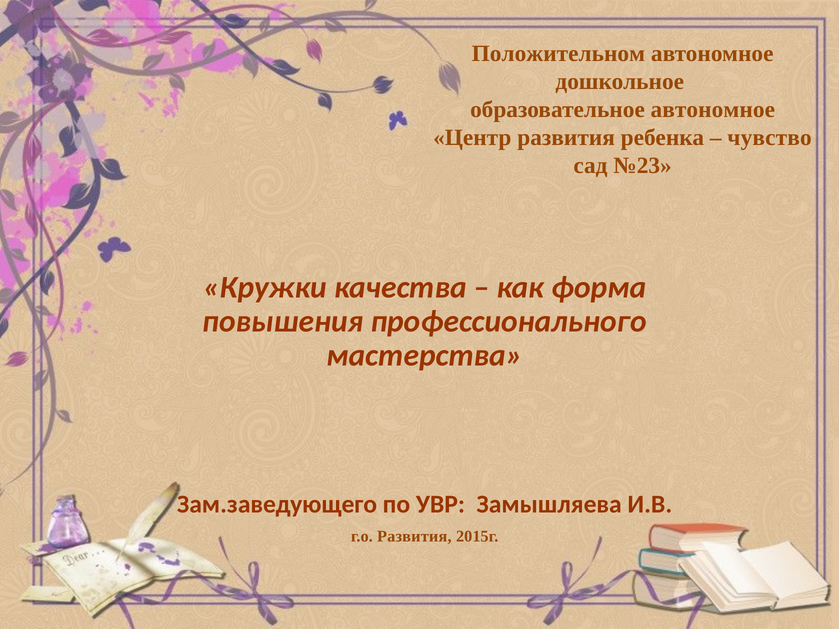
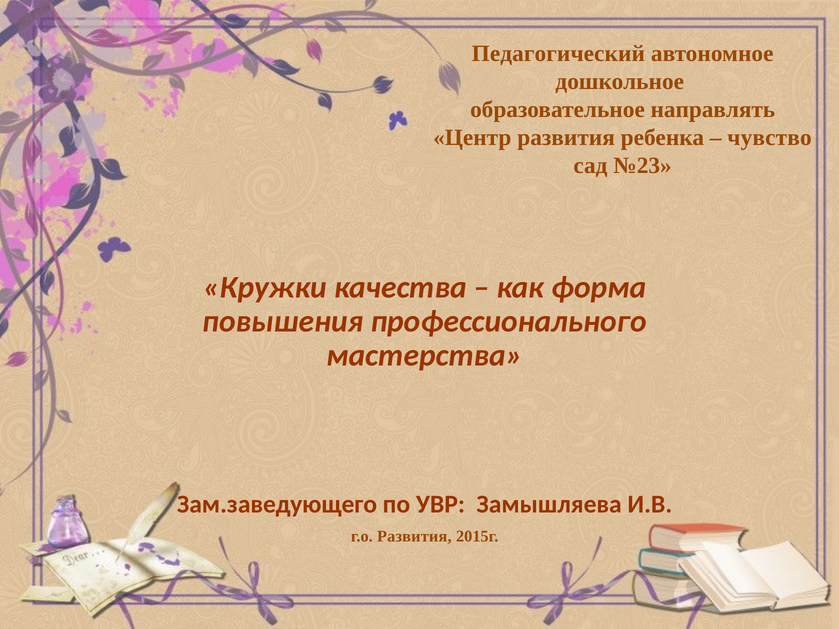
Положительном: Положительном -> Педагогический
образовательное автономное: автономное -> направлять
